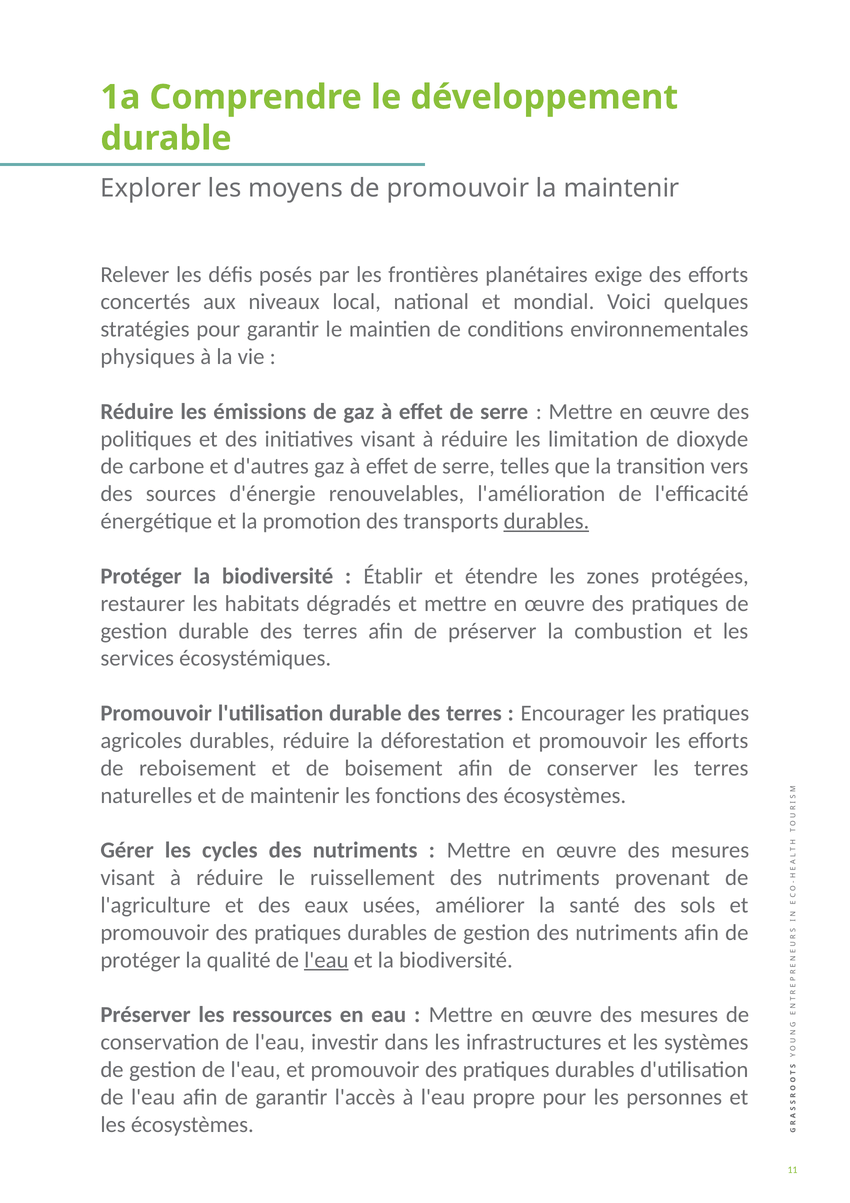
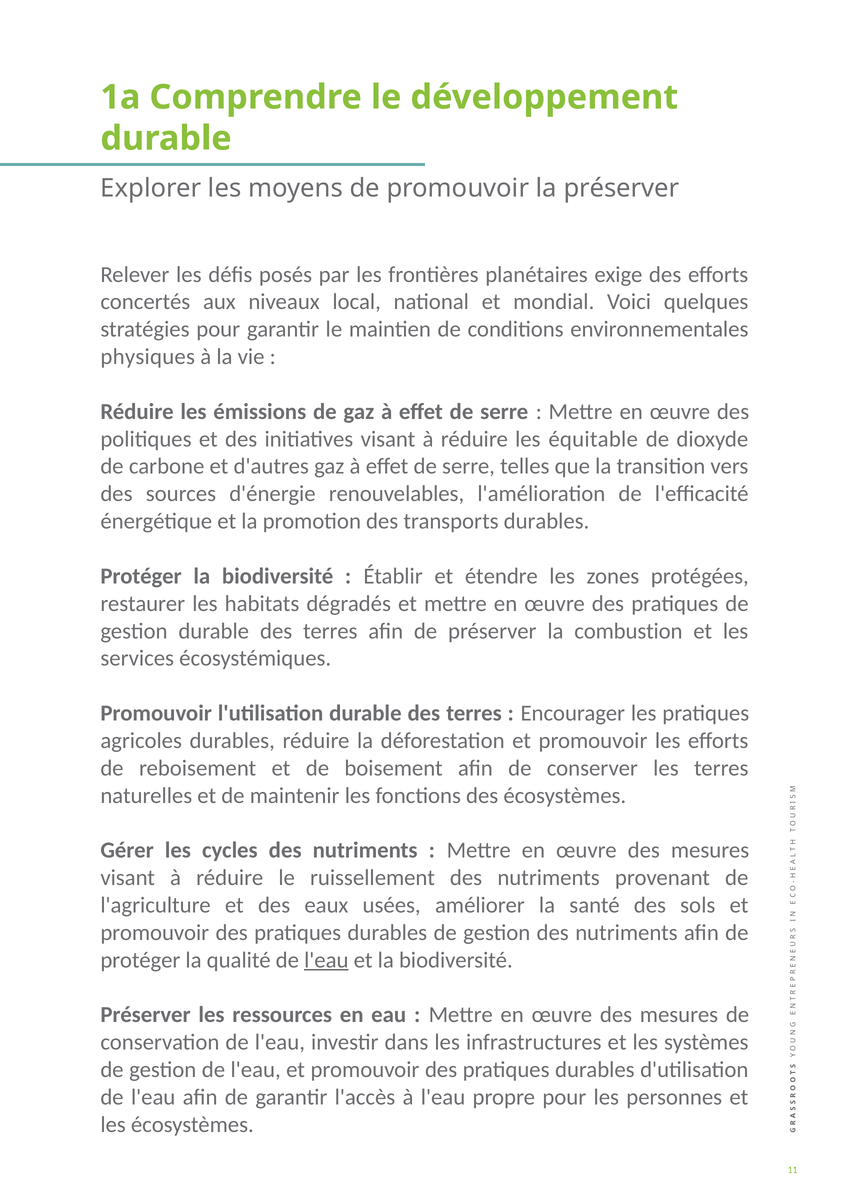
la maintenir: maintenir -> préserver
limitation: limitation -> équitable
durables at (546, 521) underline: present -> none
